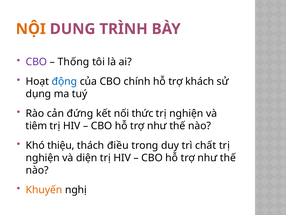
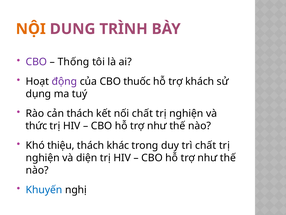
động colour: blue -> purple
chính: chính -> thuốc
cản đứng: đứng -> thách
nối thức: thức -> chất
tiêm: tiêm -> thức
điều: điều -> khác
Khuyến colour: orange -> blue
